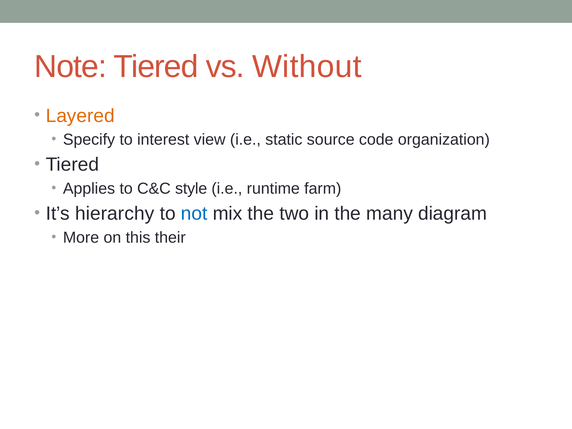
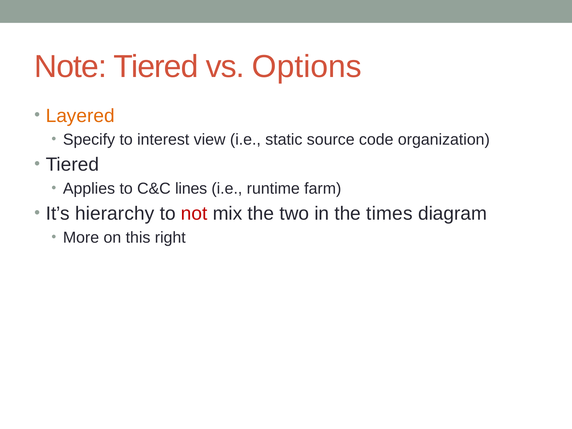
Without: Without -> Options
style: style -> lines
not colour: blue -> red
many: many -> times
their: their -> right
